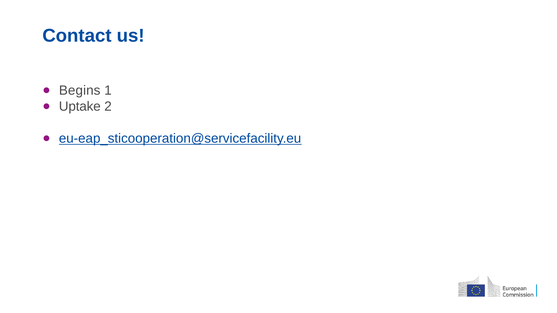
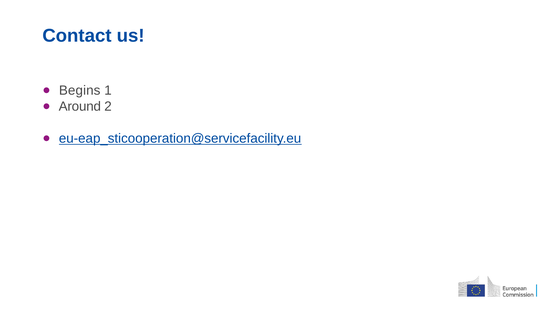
Uptake: Uptake -> Around
